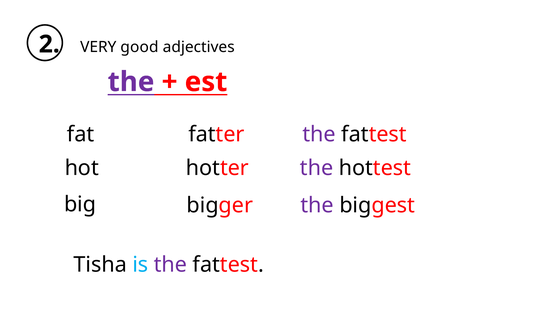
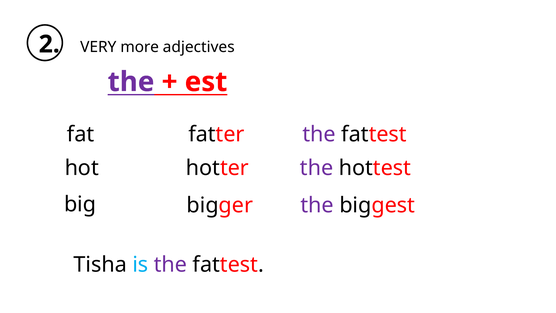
good: good -> more
